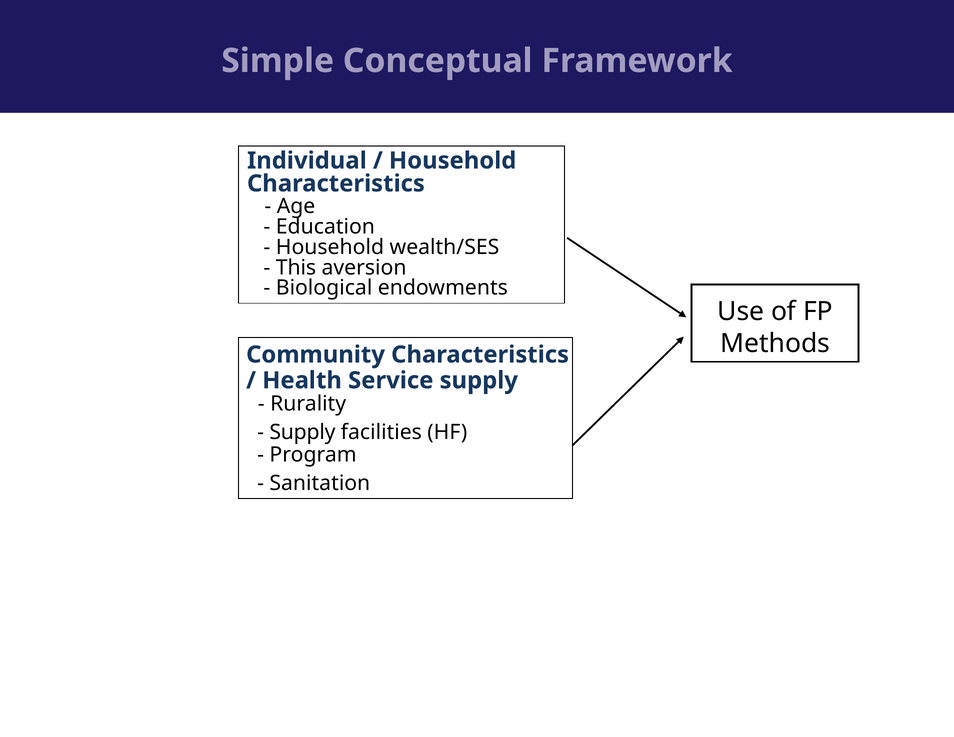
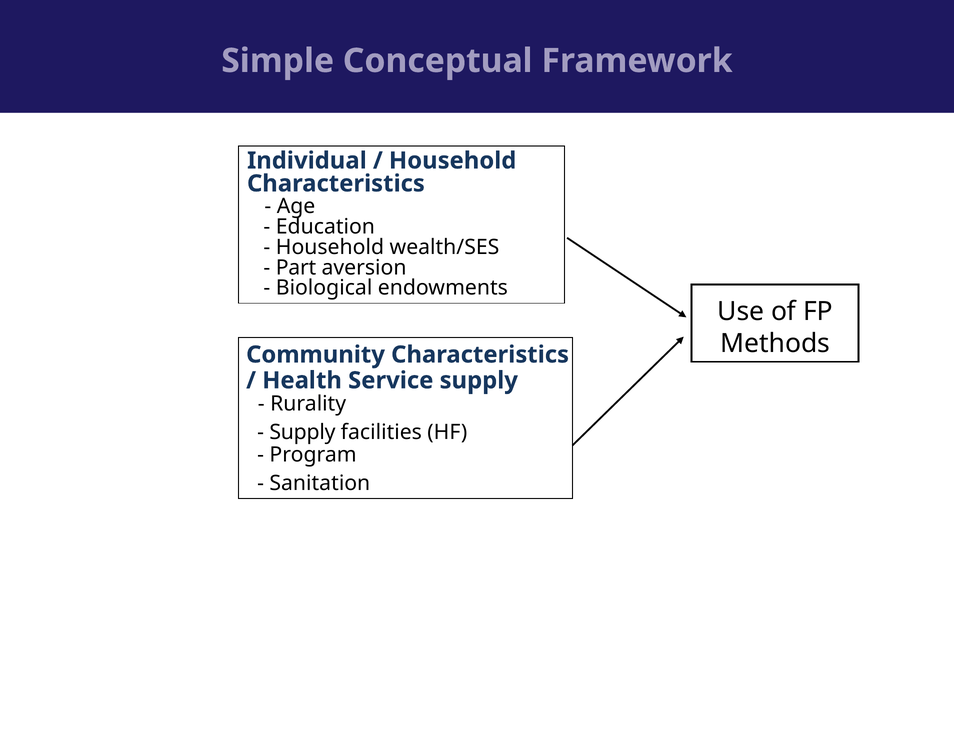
This: This -> Part
